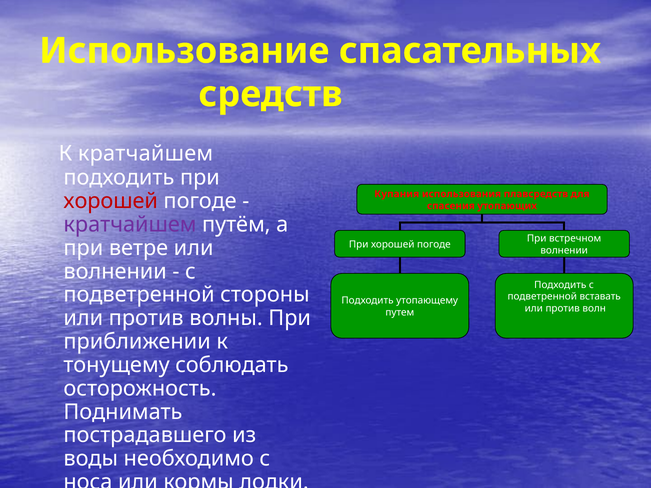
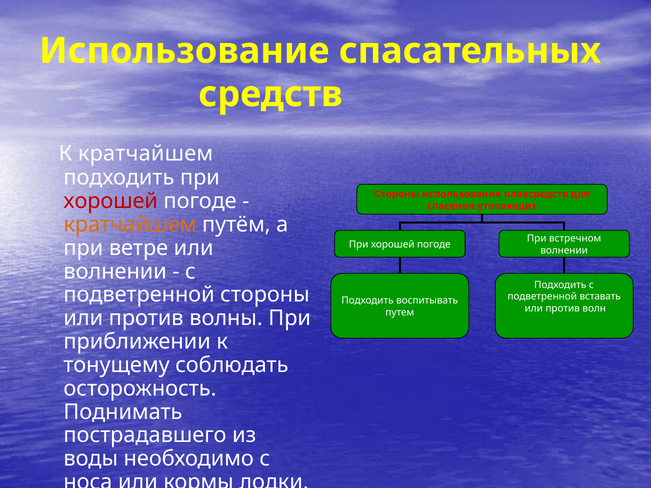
Купания at (397, 194): Купания -> Стороны
кратчайшем at (130, 225) colour: purple -> orange
утопающему: утопающему -> воспитывать
